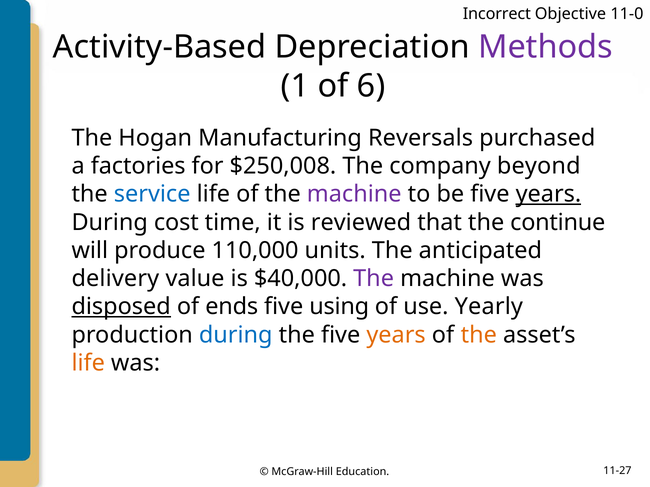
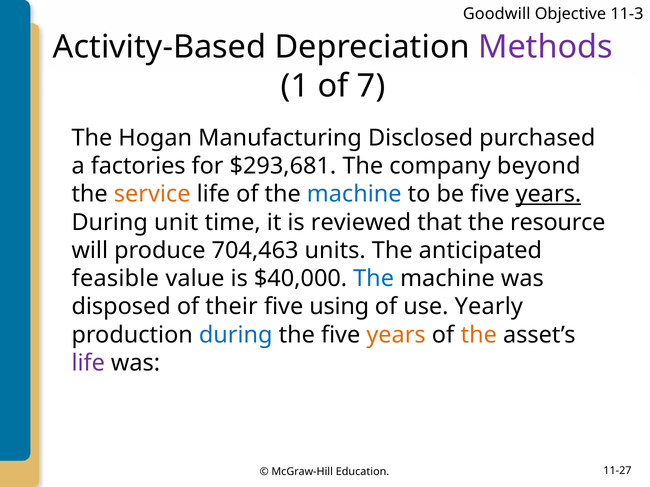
Incorrect: Incorrect -> Goodwill
11-0: 11-0 -> 11-3
6: 6 -> 7
Reversals: Reversals -> Disclosed
$250,008: $250,008 -> $293,681
service colour: blue -> orange
machine at (354, 194) colour: purple -> blue
cost: cost -> unit
continue: continue -> resource
110,000: 110,000 -> 704,463
delivery: delivery -> feasible
The at (374, 279) colour: purple -> blue
disposed underline: present -> none
ends: ends -> their
life at (88, 363) colour: orange -> purple
